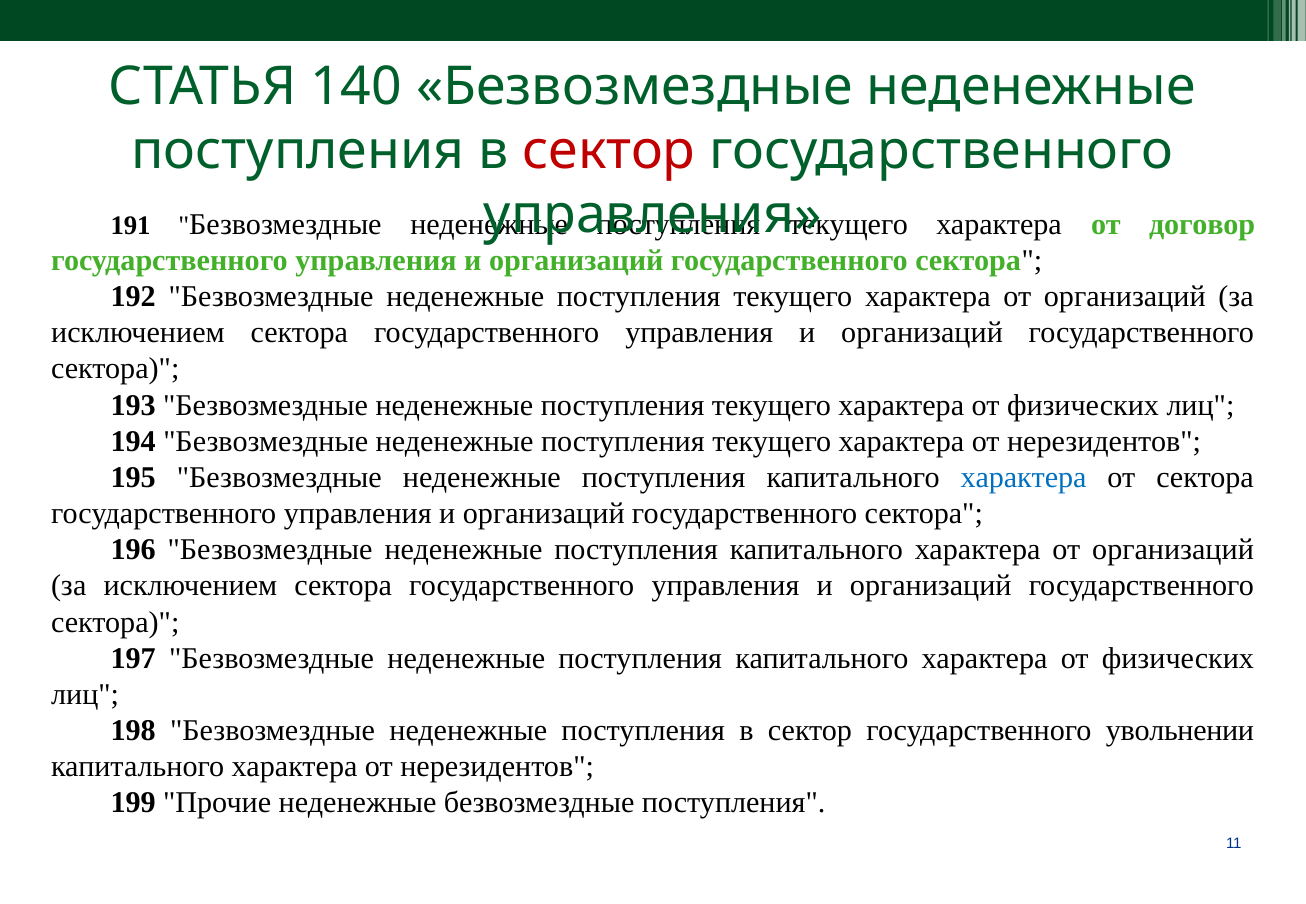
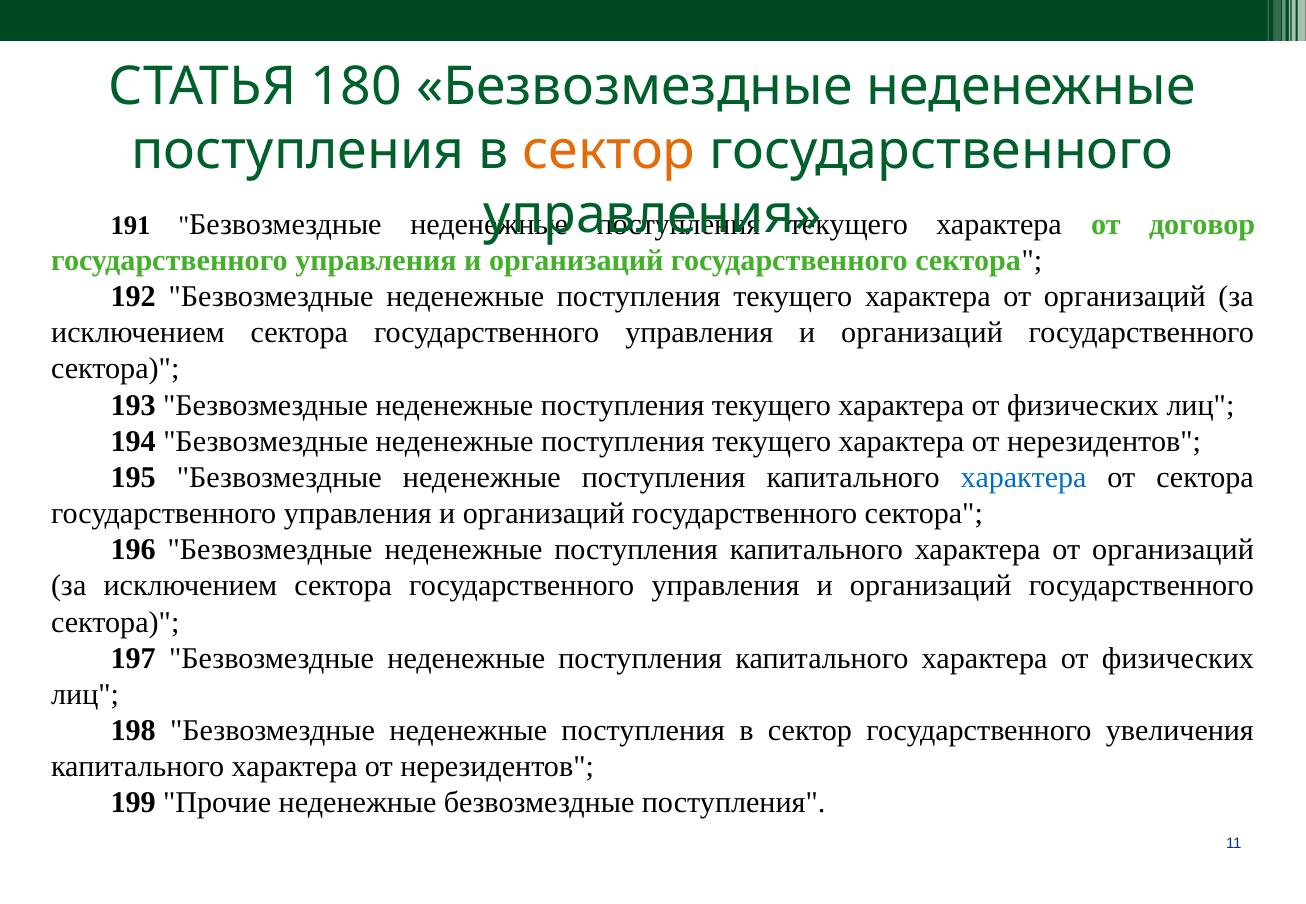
140: 140 -> 180
сектор at (609, 151) colour: red -> orange
увольнении: увольнении -> увеличения
